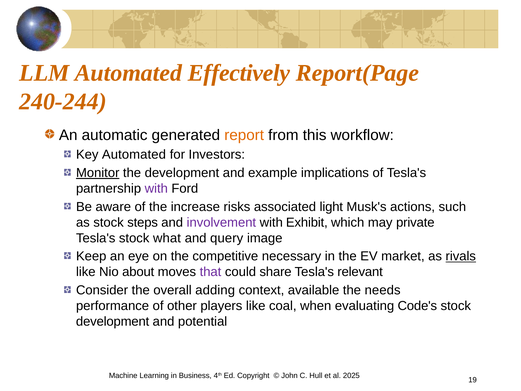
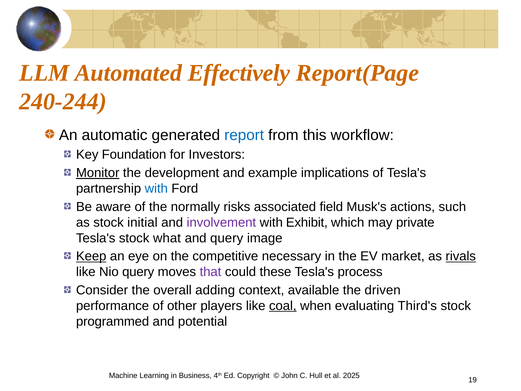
report colour: orange -> blue
Key Automated: Automated -> Foundation
with at (156, 188) colour: purple -> blue
increase: increase -> normally
light: light -> field
steps: steps -> initial
Keep underline: none -> present
Nio about: about -> query
share: share -> these
relevant: relevant -> process
needs: needs -> driven
coal underline: none -> present
Code's: Code's -> Third's
development at (113, 321): development -> programmed
